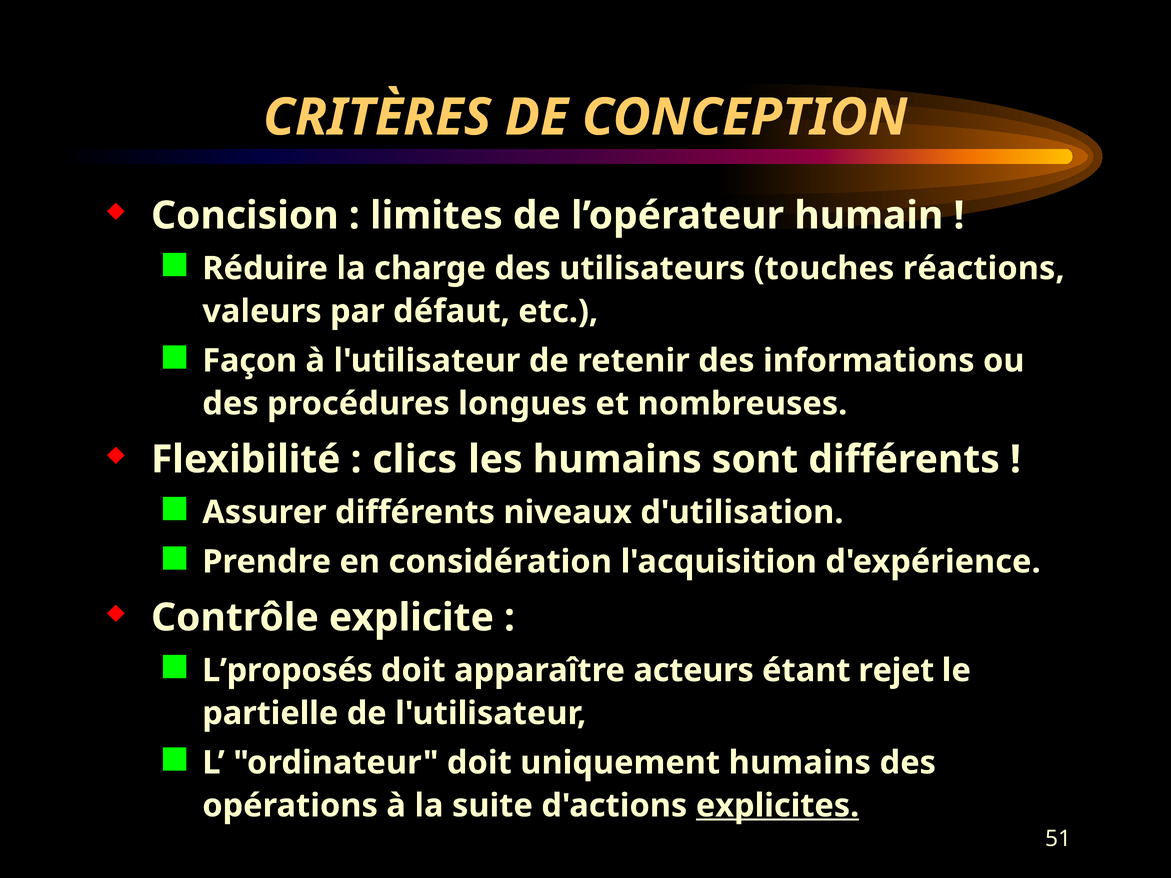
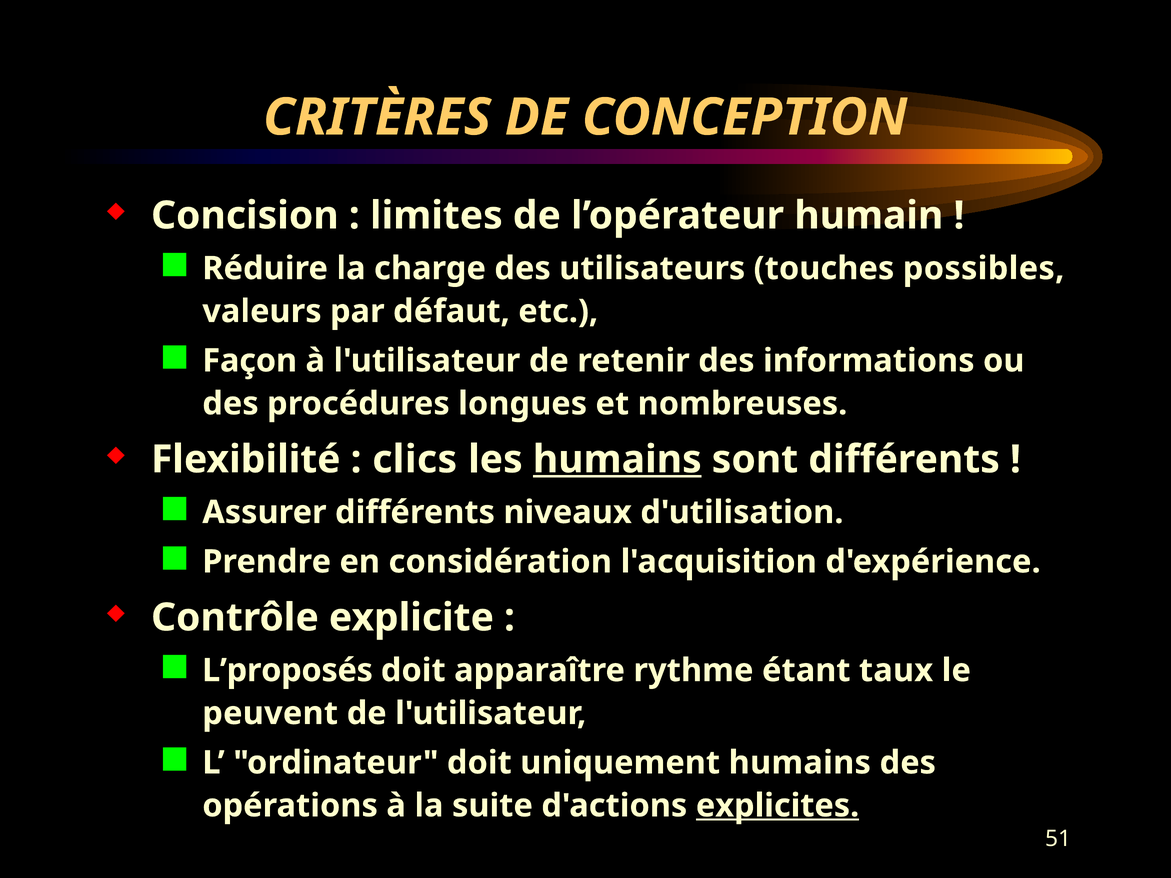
réactions: réactions -> possibles
humains at (617, 460) underline: none -> present
acteurs: acteurs -> rythme
rejet: rejet -> taux
partielle: partielle -> peuvent
